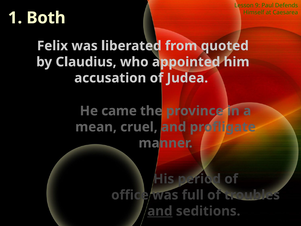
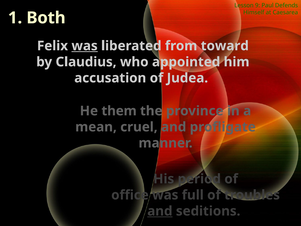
was at (85, 46) underline: none -> present
quoted: quoted -> toward
came: came -> them
